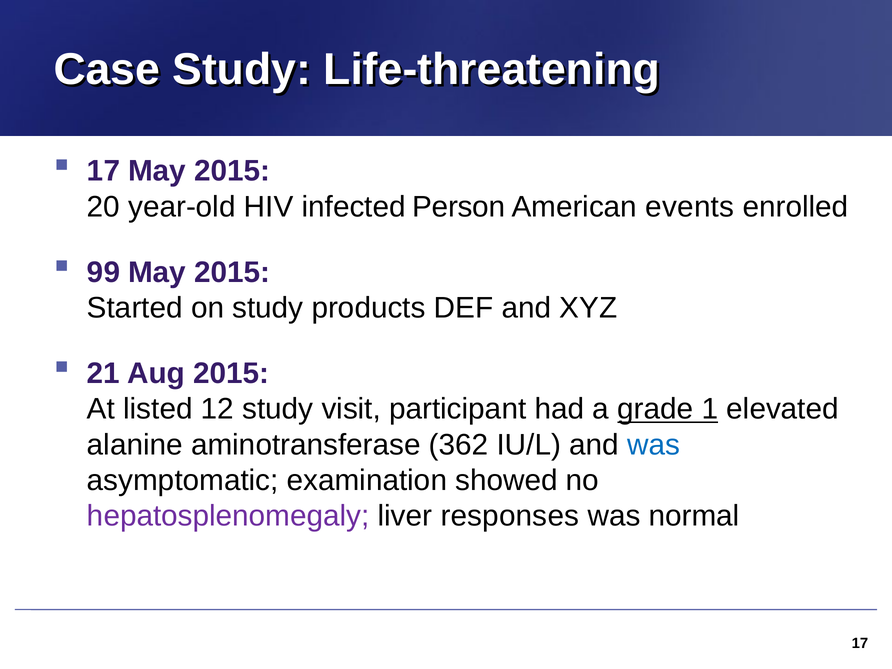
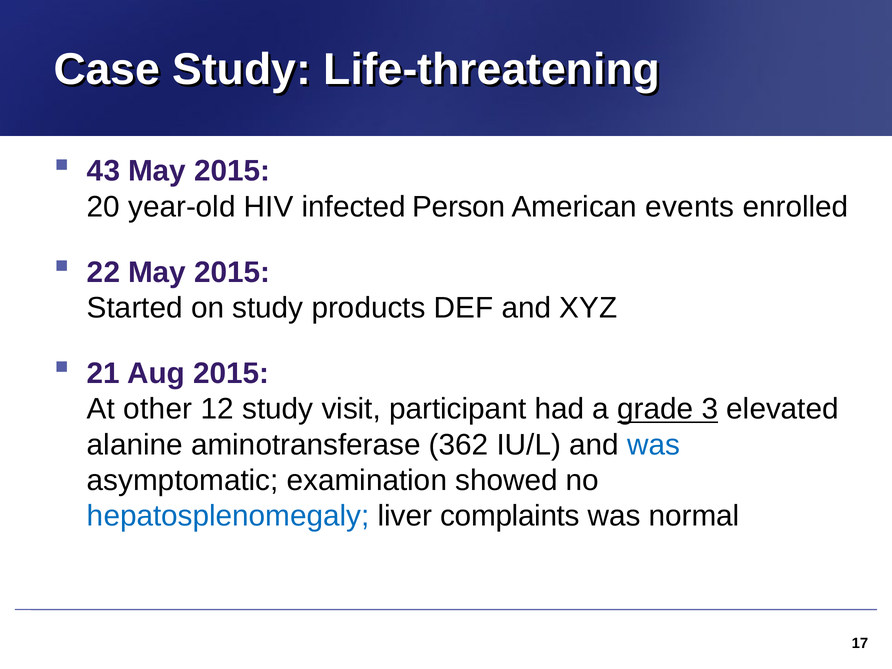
17 at (104, 171): 17 -> 43
99: 99 -> 22
listed: listed -> other
1: 1 -> 3
hepatosplenomegaly colour: purple -> blue
responses: responses -> complaints
